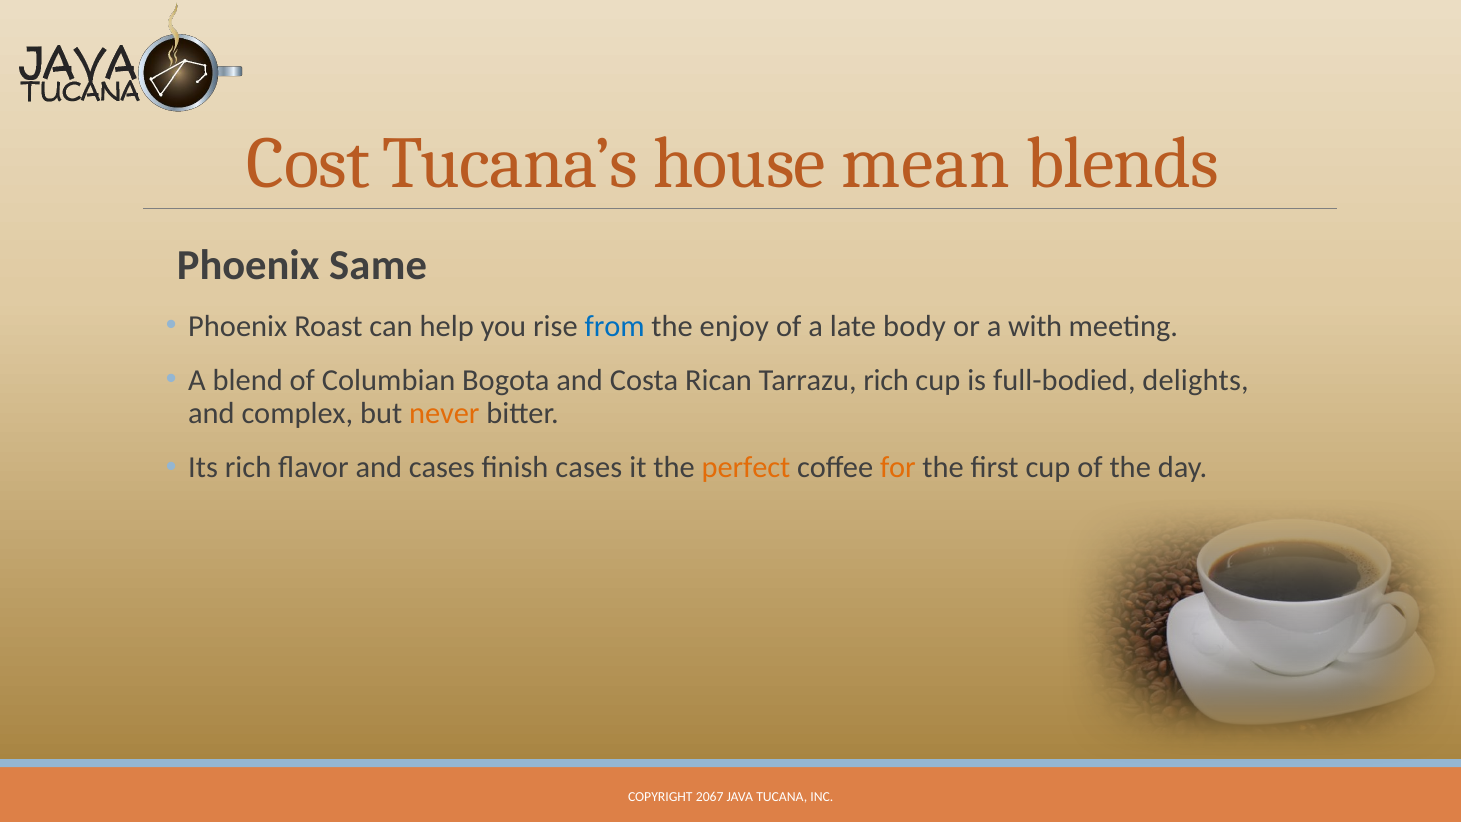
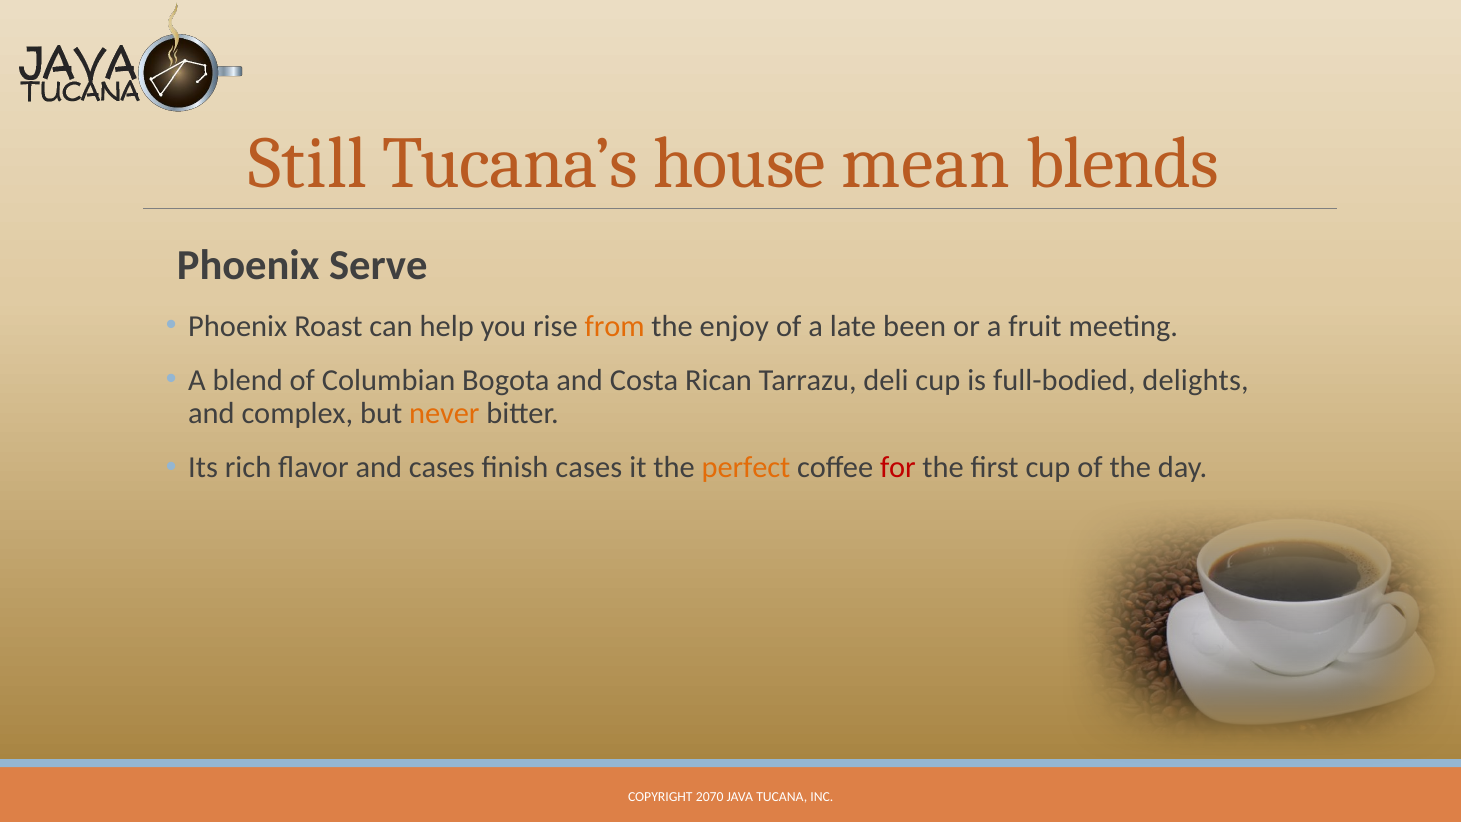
Cost: Cost -> Still
Same: Same -> Serve
from colour: blue -> orange
body: body -> been
with: with -> fruit
Tarrazu rich: rich -> deli
for colour: orange -> red
2067: 2067 -> 2070
